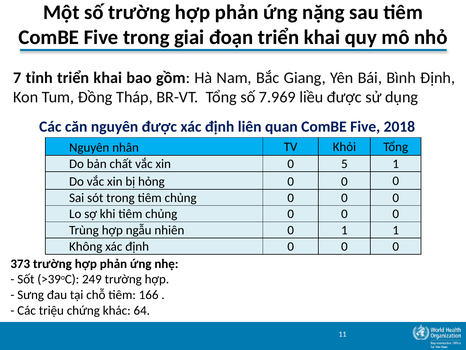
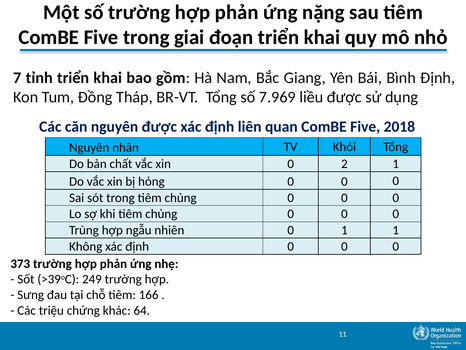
5: 5 -> 2
